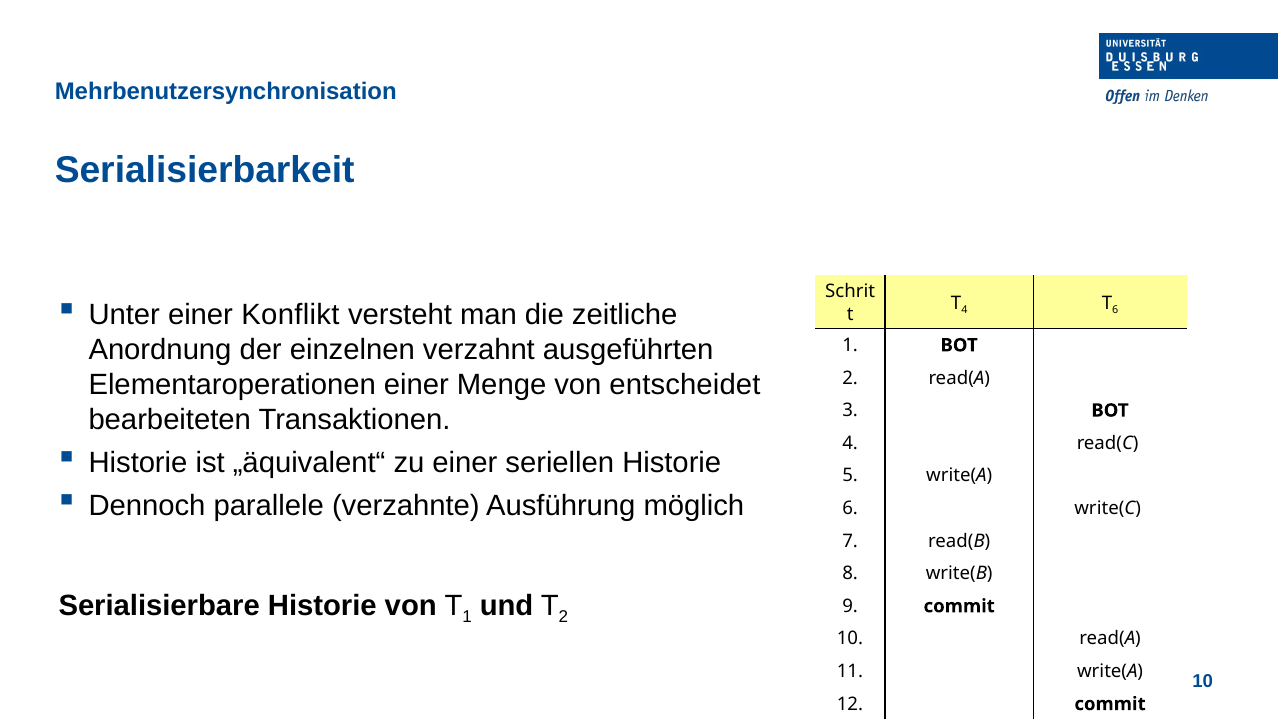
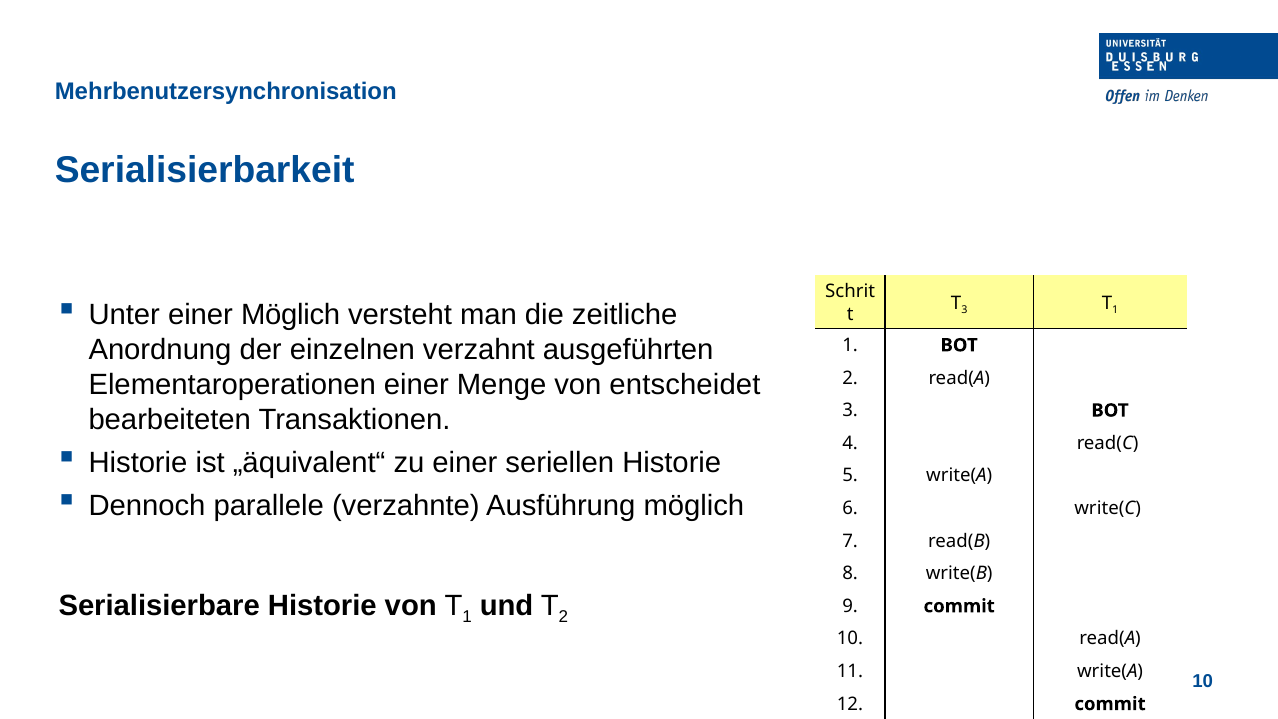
einer Konflikt: Konflikt -> Möglich
4 at (964, 310): 4 -> 3
6 at (1115, 310): 6 -> 1
